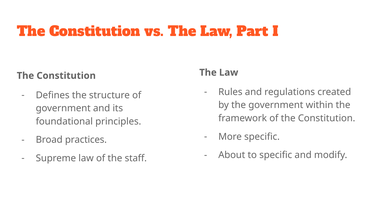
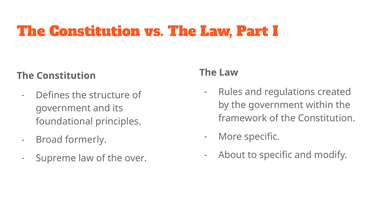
practices: practices -> formerly
staff: staff -> over
